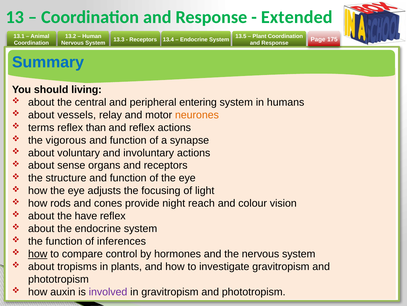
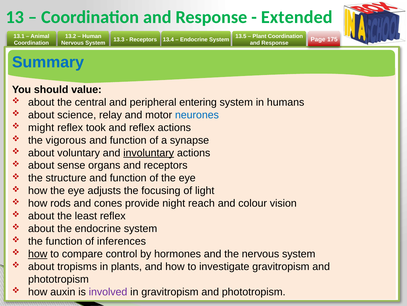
living: living -> value
vessels: vessels -> science
neurones colour: orange -> blue
terms: terms -> might
than: than -> took
involuntary underline: none -> present
have: have -> least
